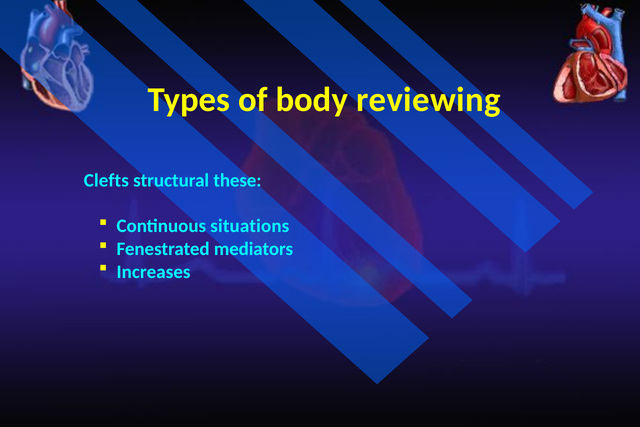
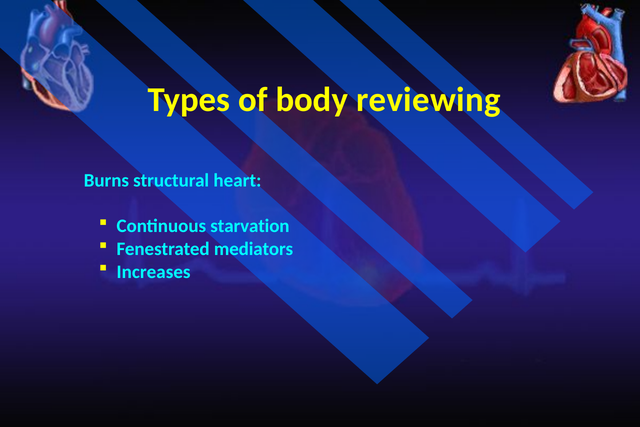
Clefts: Clefts -> Burns
these: these -> heart
situations: situations -> starvation
